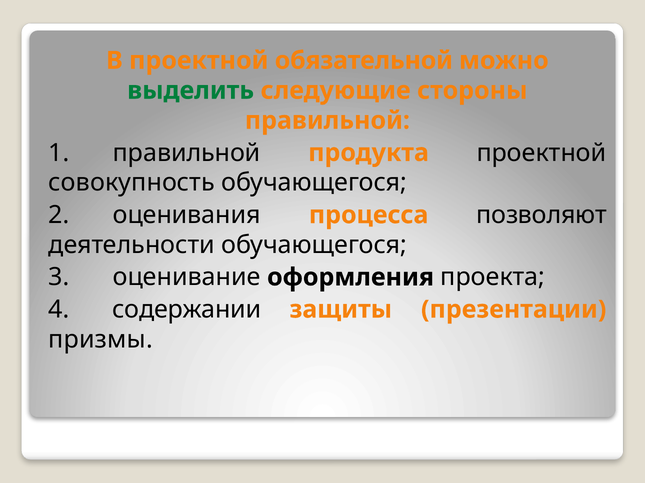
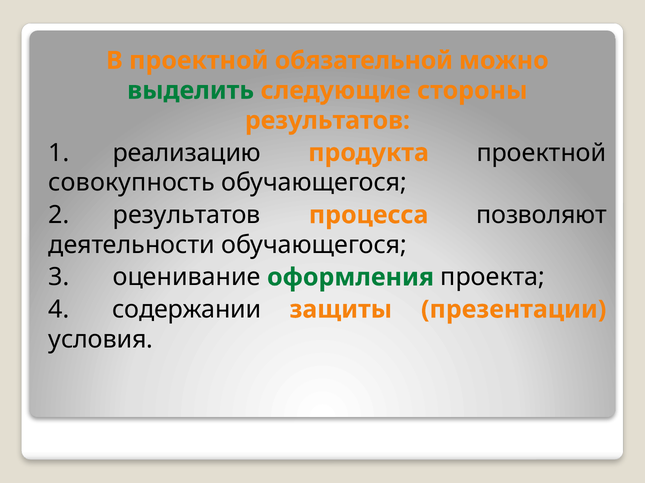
правильной at (327, 121): правильной -> результатов
1 правильной: правильной -> реализацию
2 оценивания: оценивания -> результатов
оформления colour: black -> green
призмы: призмы -> условия
